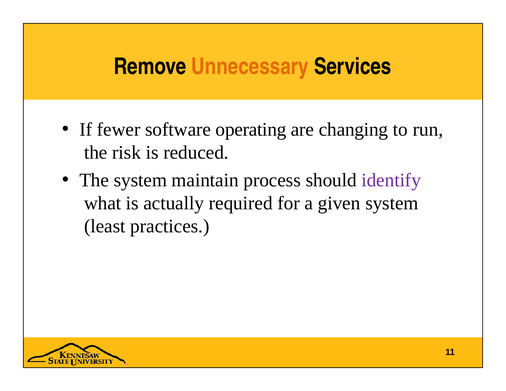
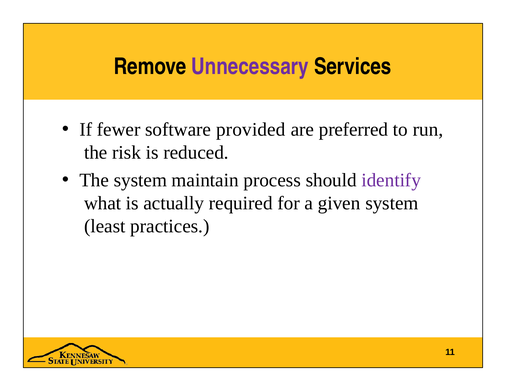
Unnecessary colour: orange -> purple
operating: operating -> provided
changing: changing -> preferred
